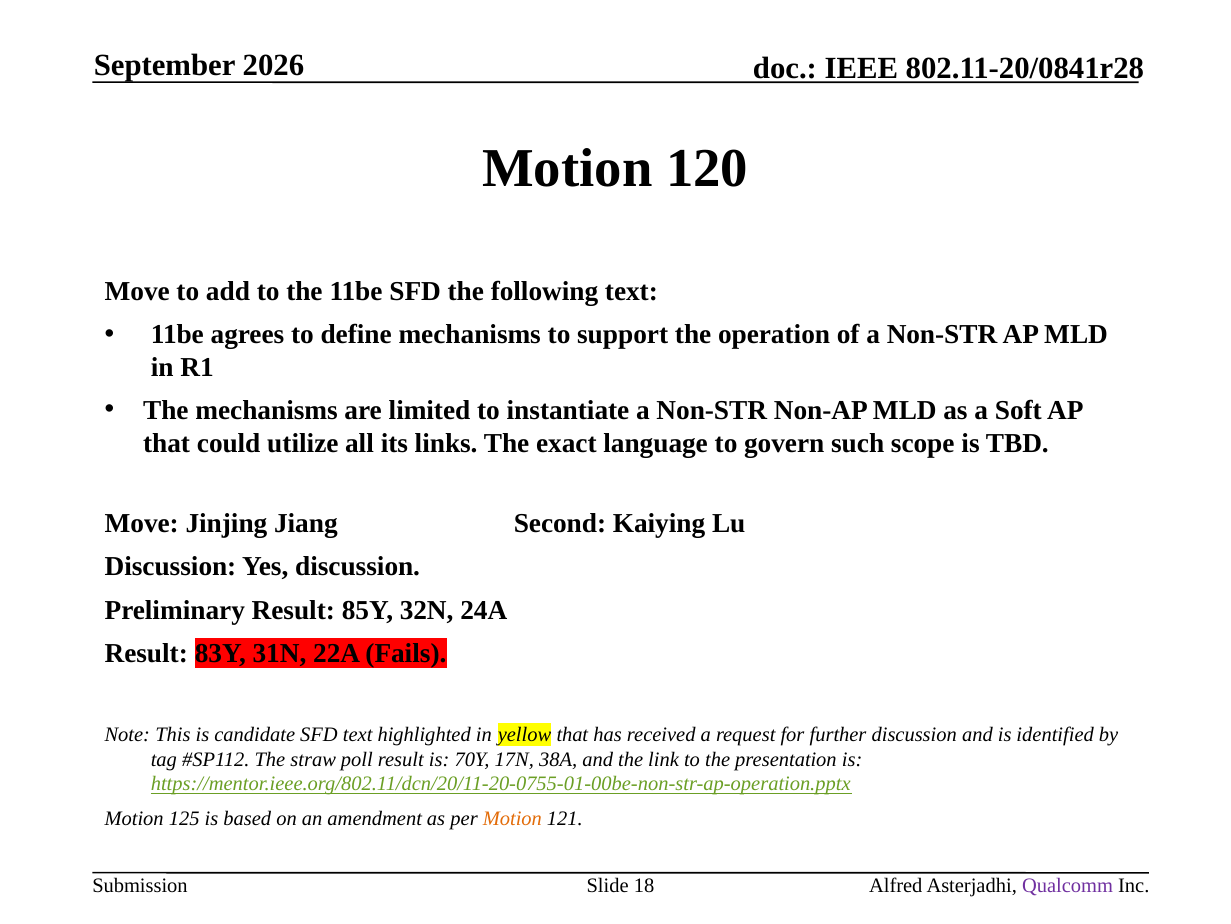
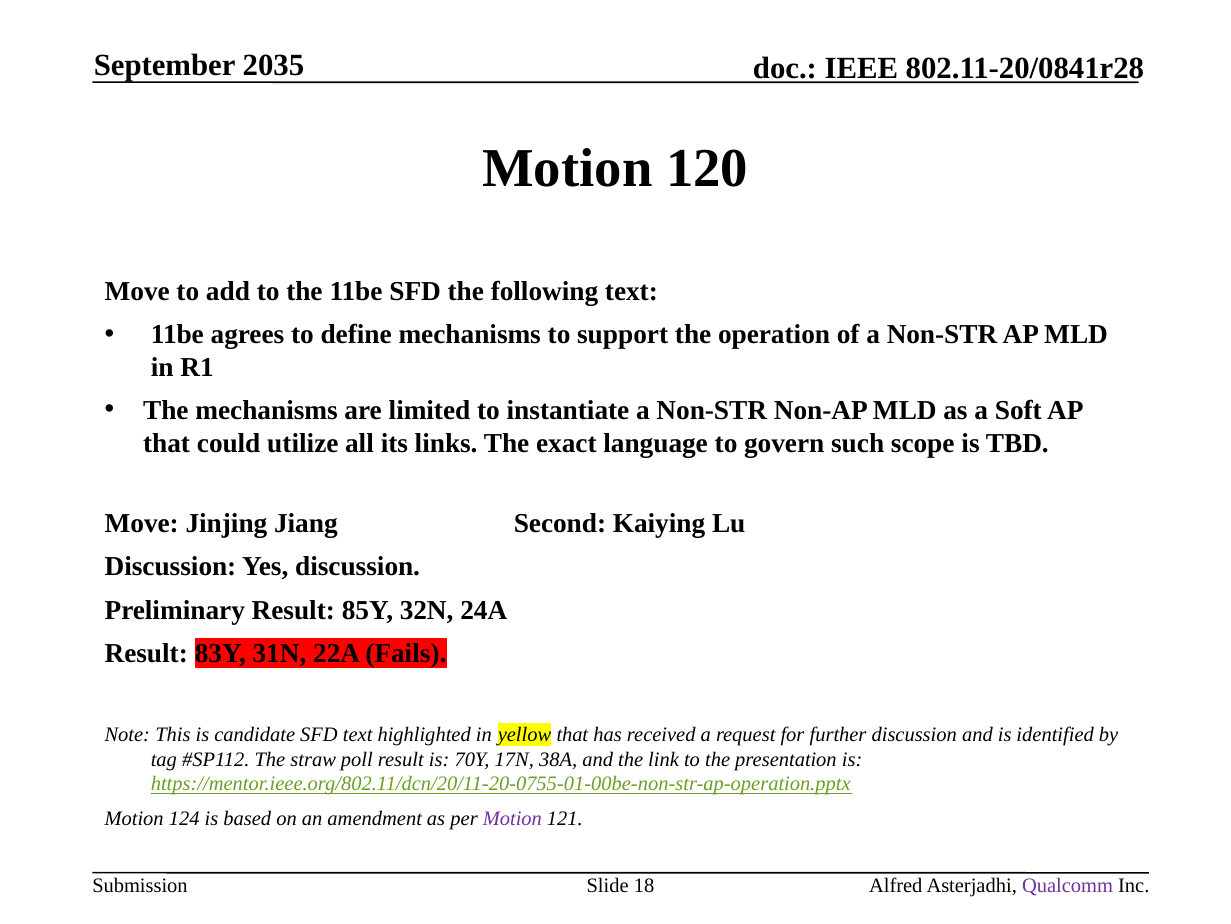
2026: 2026 -> 2035
125: 125 -> 124
Motion at (512, 818) colour: orange -> purple
